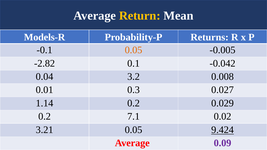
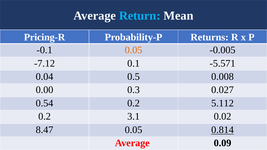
Return colour: yellow -> light blue
Models-R: Models-R -> Pricing-R
-2.82: -2.82 -> -7.12
-0.042: -0.042 -> -5.571
3.2: 3.2 -> 0.5
0.01: 0.01 -> 0.00
1.14: 1.14 -> 0.54
0.029: 0.029 -> 5.112
7.1: 7.1 -> 3.1
3.21: 3.21 -> 8.47
9.424: 9.424 -> 0.814
0.09 colour: purple -> black
